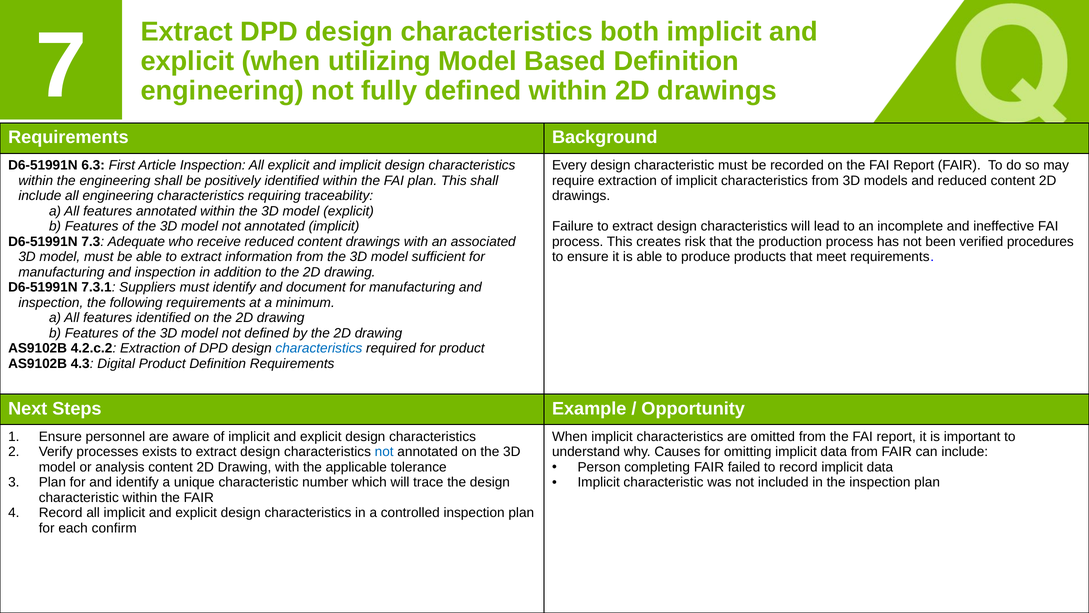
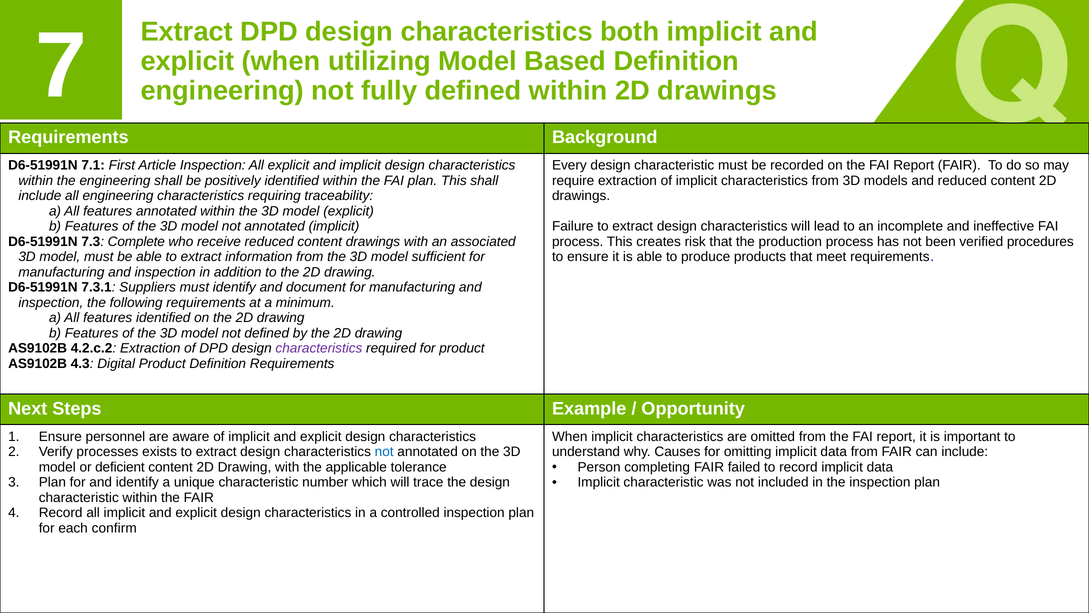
6.3: 6.3 -> 7.1
Adequate: Adequate -> Complete
characteristics at (319, 348) colour: blue -> purple
analysis: analysis -> deficient
